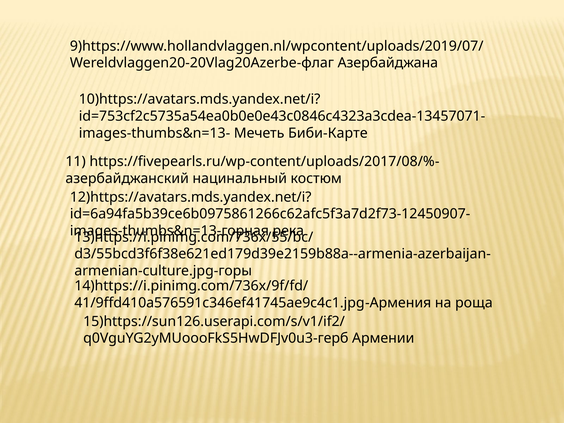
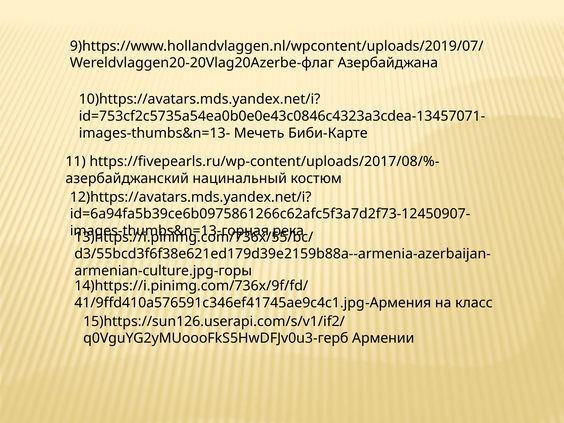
роща: роща -> класс
